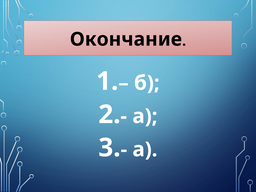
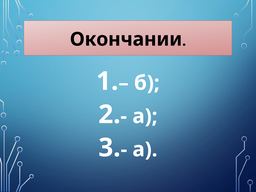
Окончание: Окончание -> Окончании
